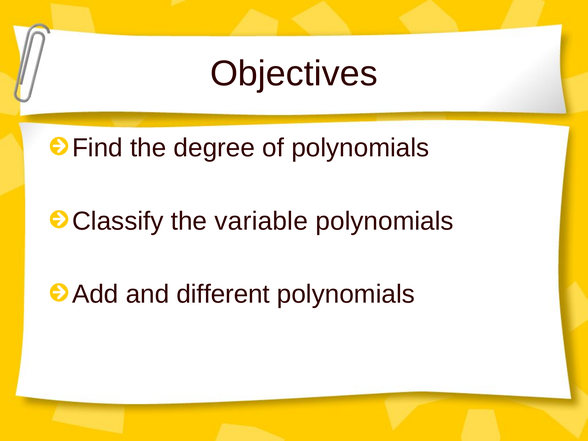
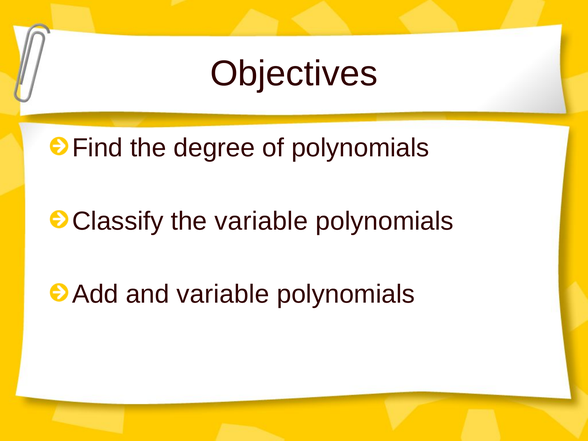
and different: different -> variable
